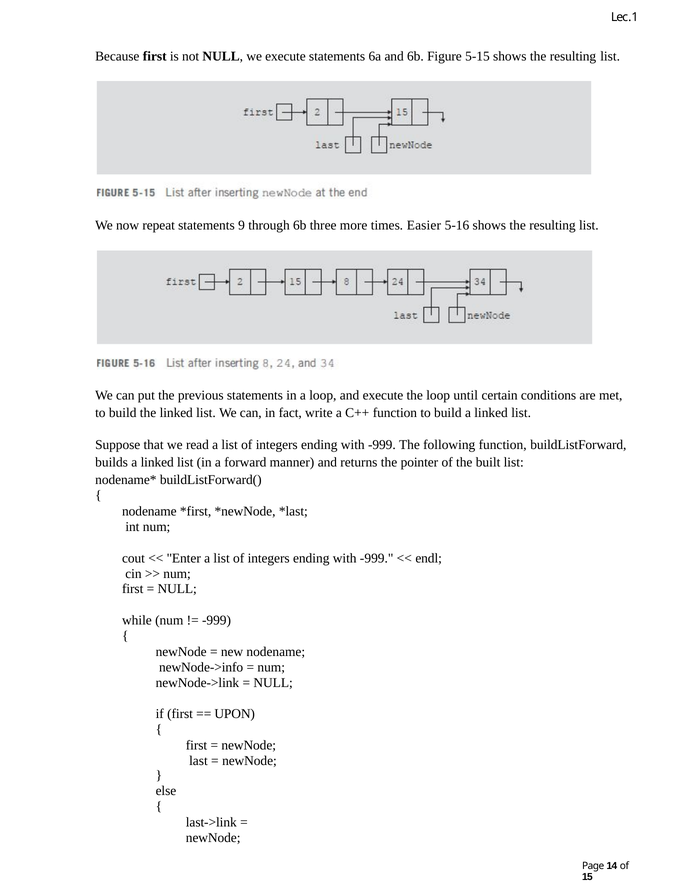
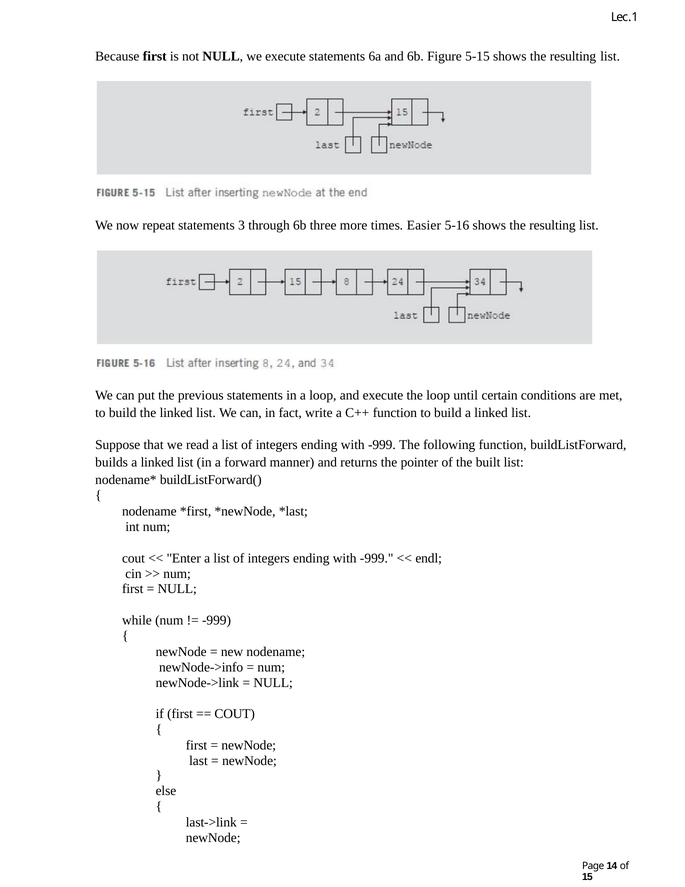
9: 9 -> 3
UPON at (235, 713): UPON -> COUT
